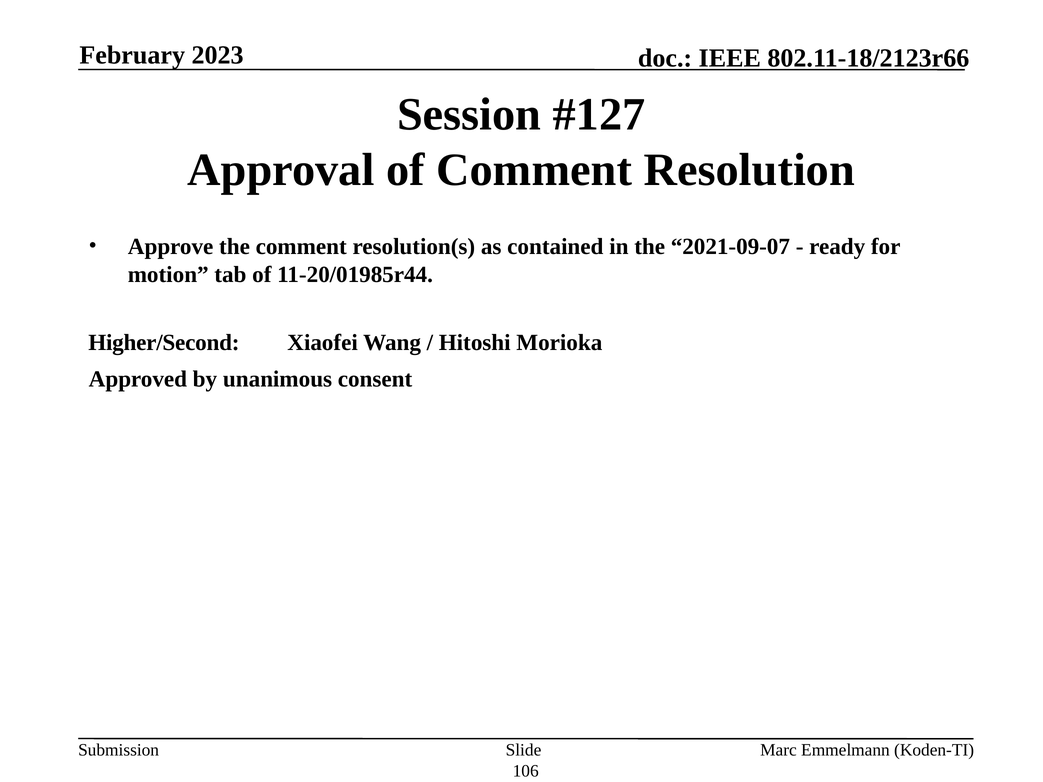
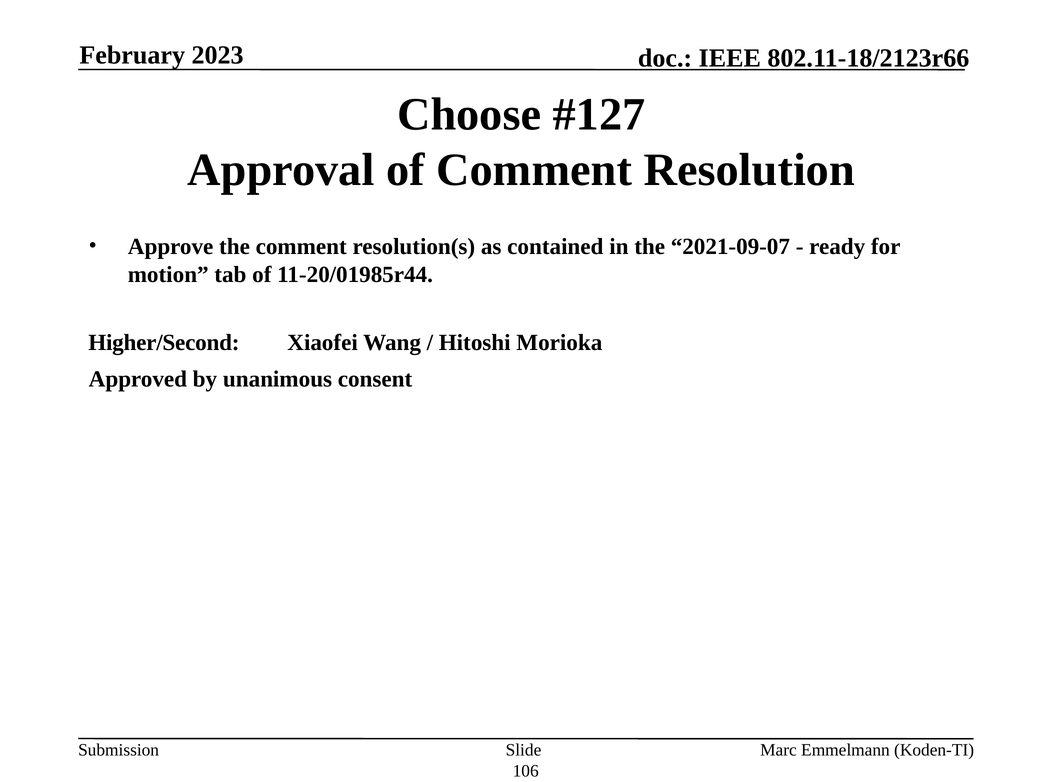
Session: Session -> Choose
